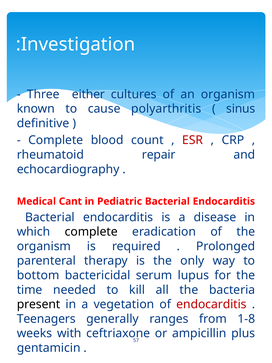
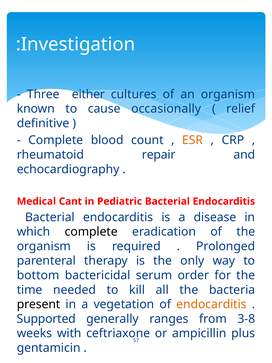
polyarthritis: polyarthritis -> occasionally
sinus: sinus -> relief
ESR colour: red -> orange
lupus: lupus -> order
endocarditis at (211, 304) colour: red -> orange
Teenagers: Teenagers -> Supported
1-8: 1-8 -> 3-8
